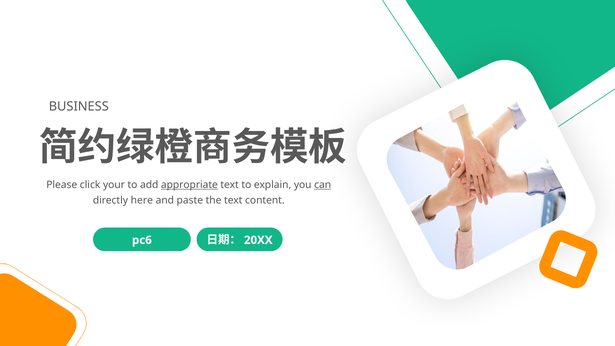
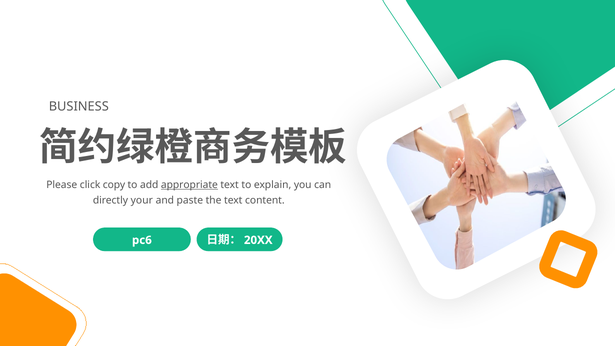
your: your -> copy
can underline: present -> none
here: here -> your
